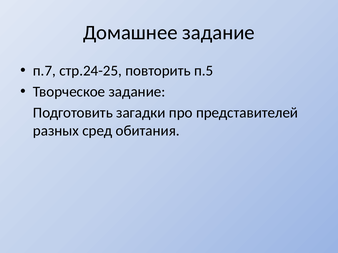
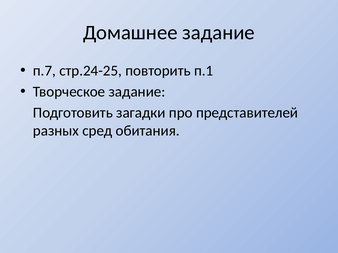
п.5: п.5 -> п.1
